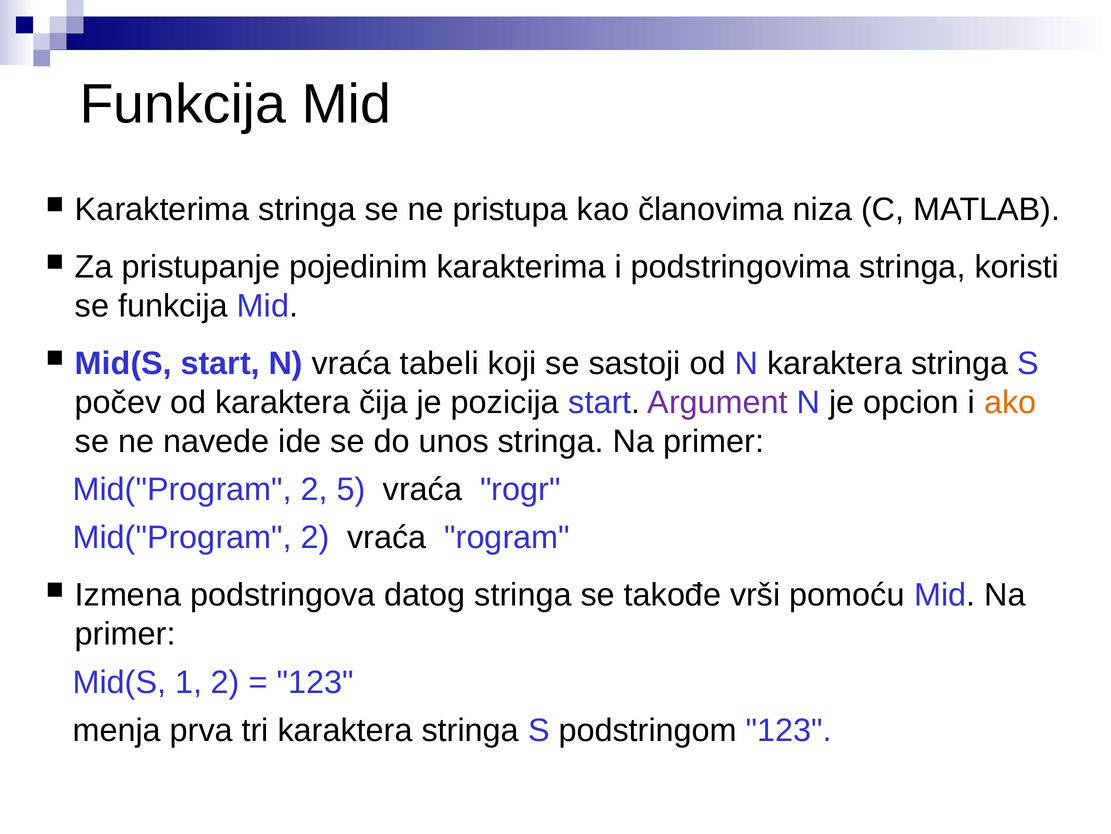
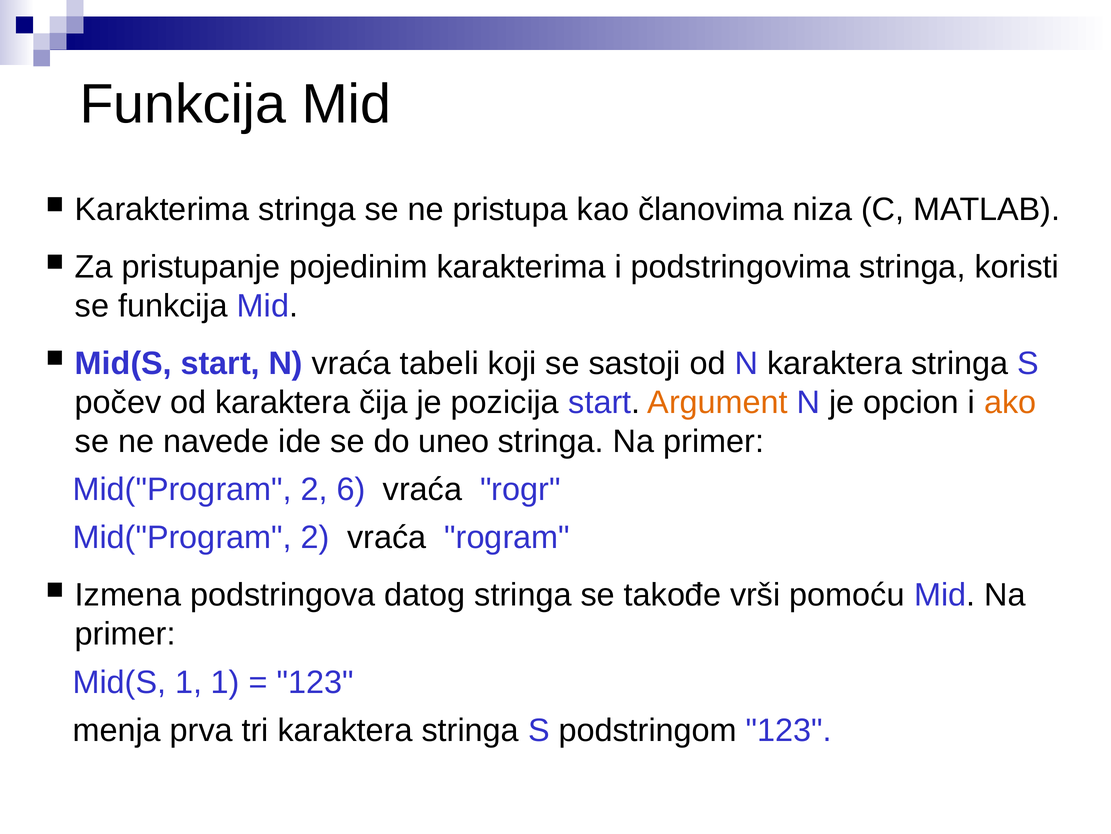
Argument colour: purple -> orange
unos: unos -> uneo
5: 5 -> 6
1 2: 2 -> 1
